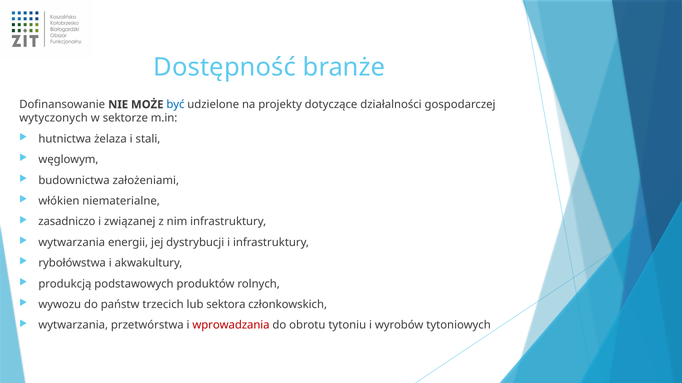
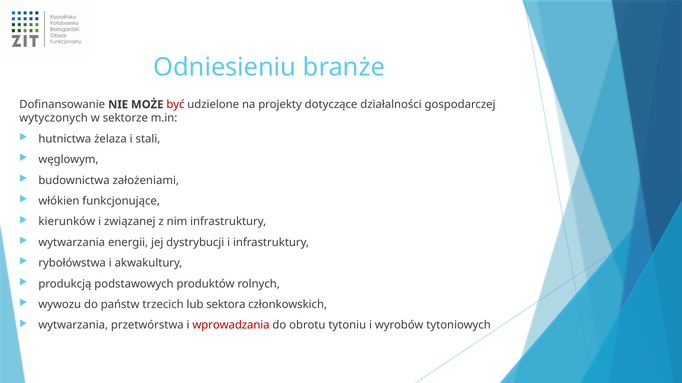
Dostępność: Dostępność -> Odniesieniu
być colour: blue -> red
niematerialne: niematerialne -> funkcjonujące
zasadniczo: zasadniczo -> kierunków
